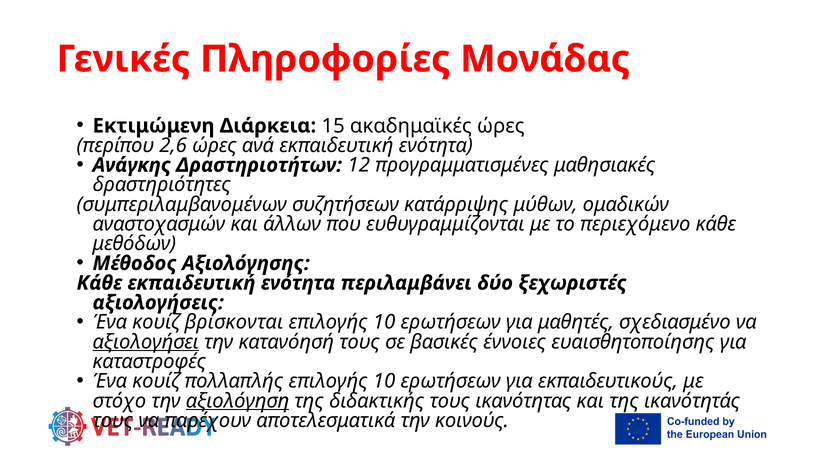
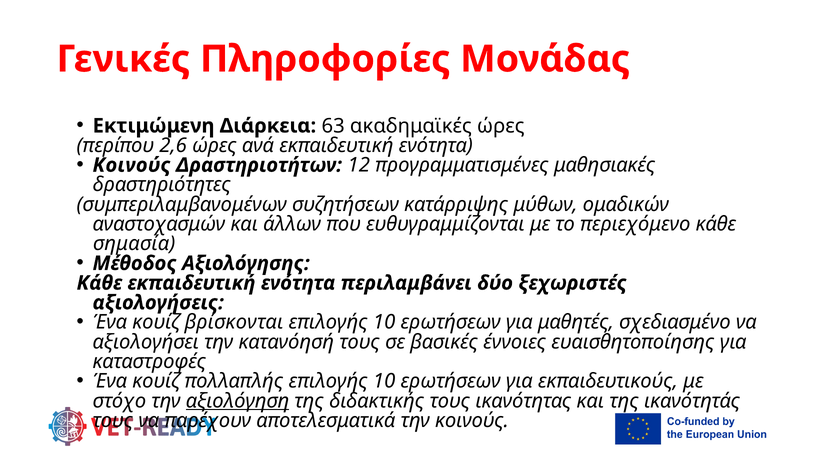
15: 15 -> 63
Ανάγκης at (132, 165): Ανάγκης -> Κοινούς
μεθόδων: μεθόδων -> σημασία
αξιολογήσει underline: present -> none
